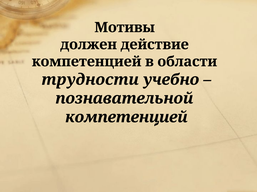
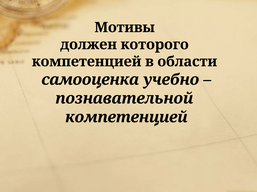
действие: действие -> которого
трудности: трудности -> самооценка
